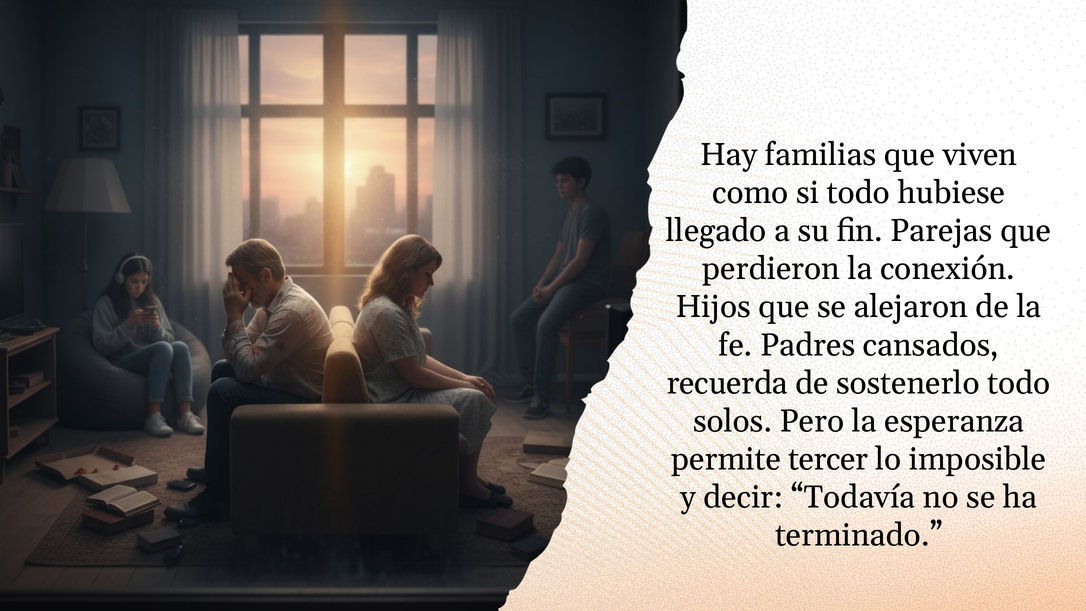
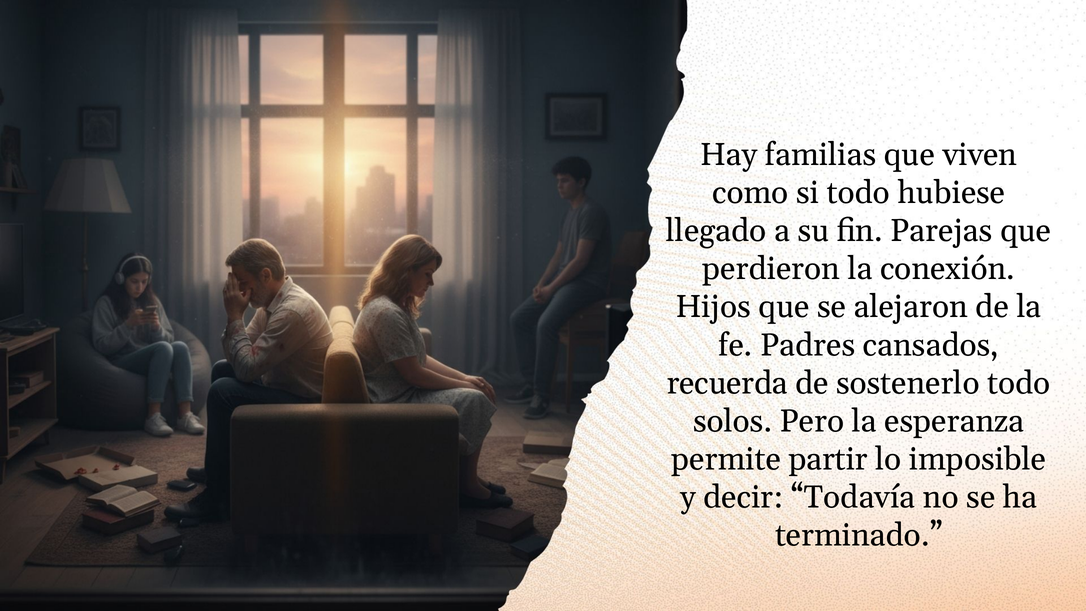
tercer: tercer -> partir
